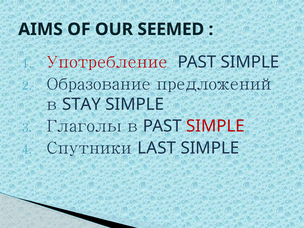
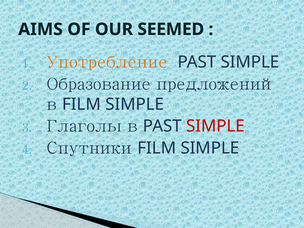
Употребление colour: red -> orange
в STAY: STAY -> FILM
Спутники LAST: LAST -> FILM
